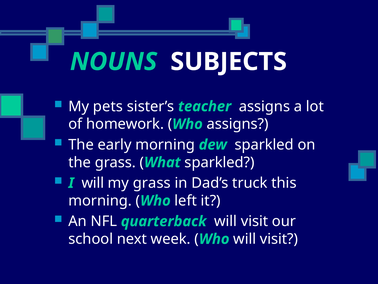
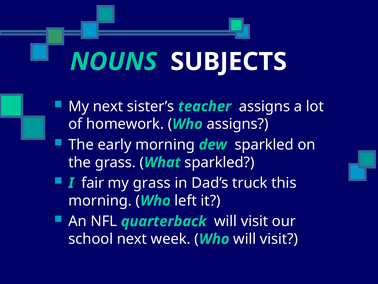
My pets: pets -> next
I will: will -> fair
